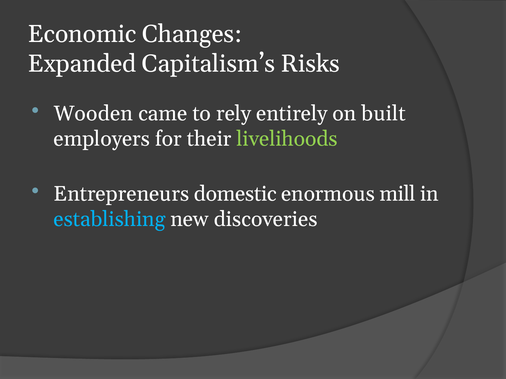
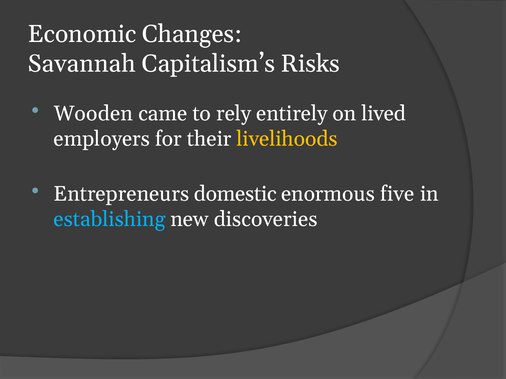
Expanded: Expanded -> Savannah
built: built -> lived
livelihoods colour: light green -> yellow
mill: mill -> five
